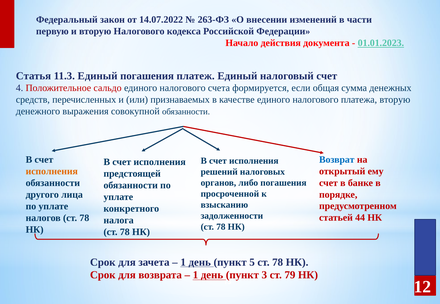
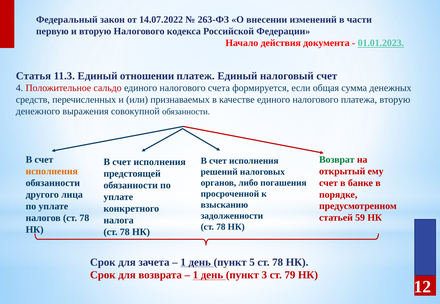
Единый погашения: погашения -> отношении
Возврат colour: blue -> green
44: 44 -> 59
